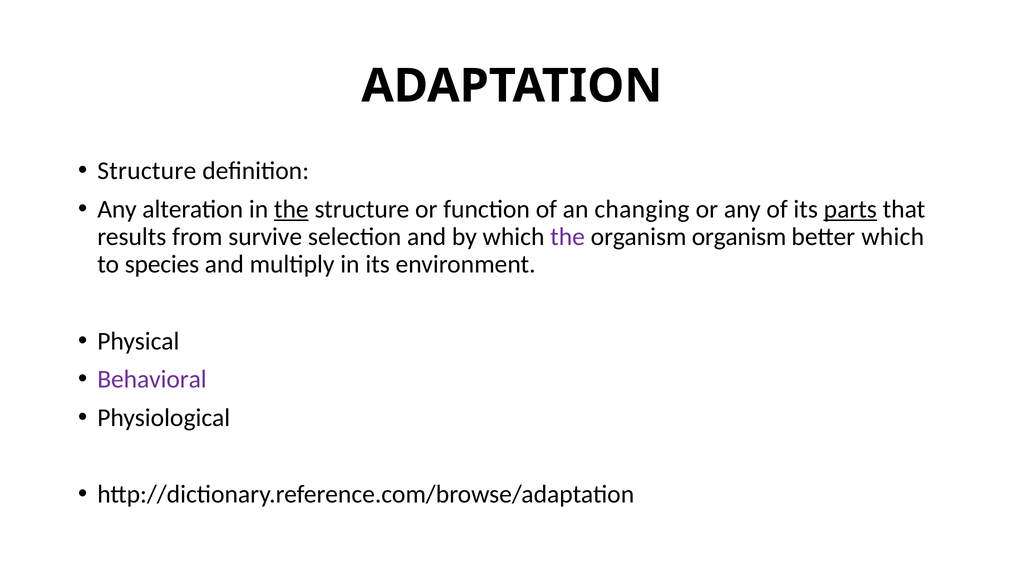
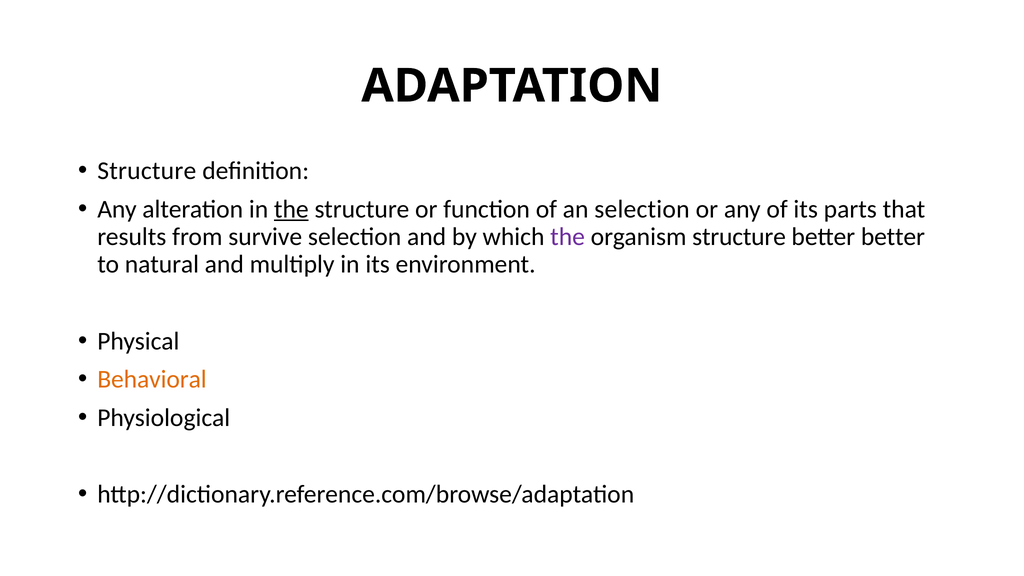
an changing: changing -> selection
parts underline: present -> none
organism organism: organism -> structure
better which: which -> better
species: species -> natural
Behavioral colour: purple -> orange
